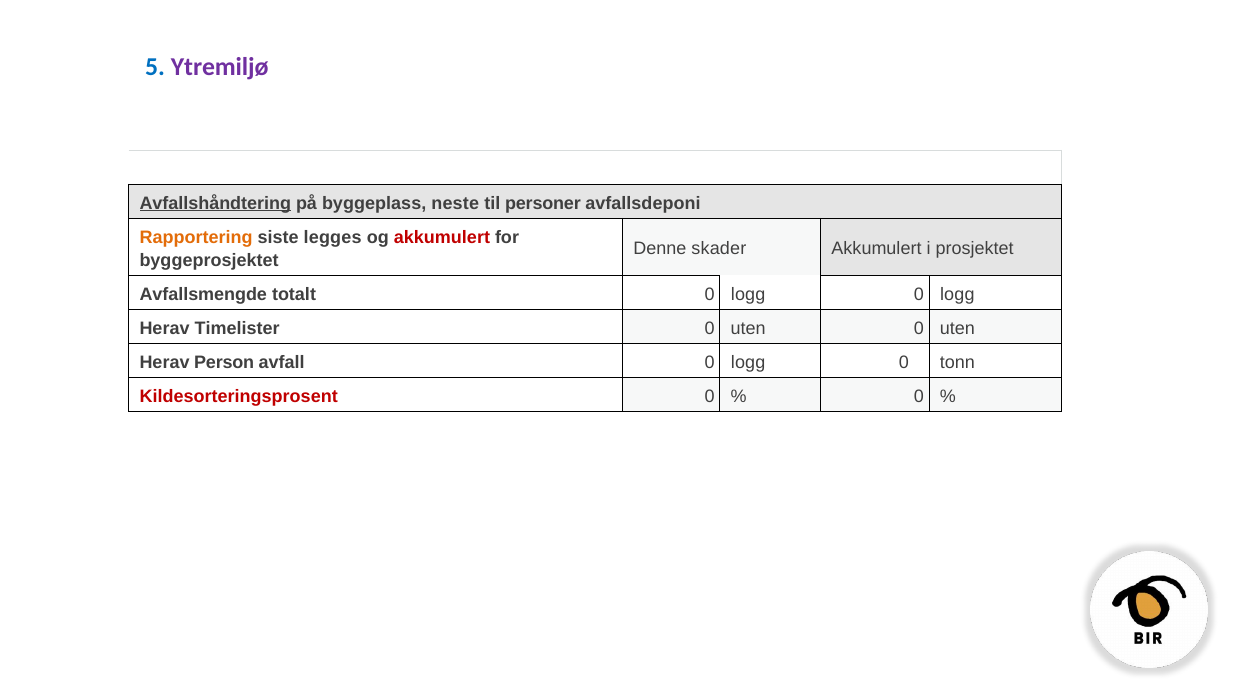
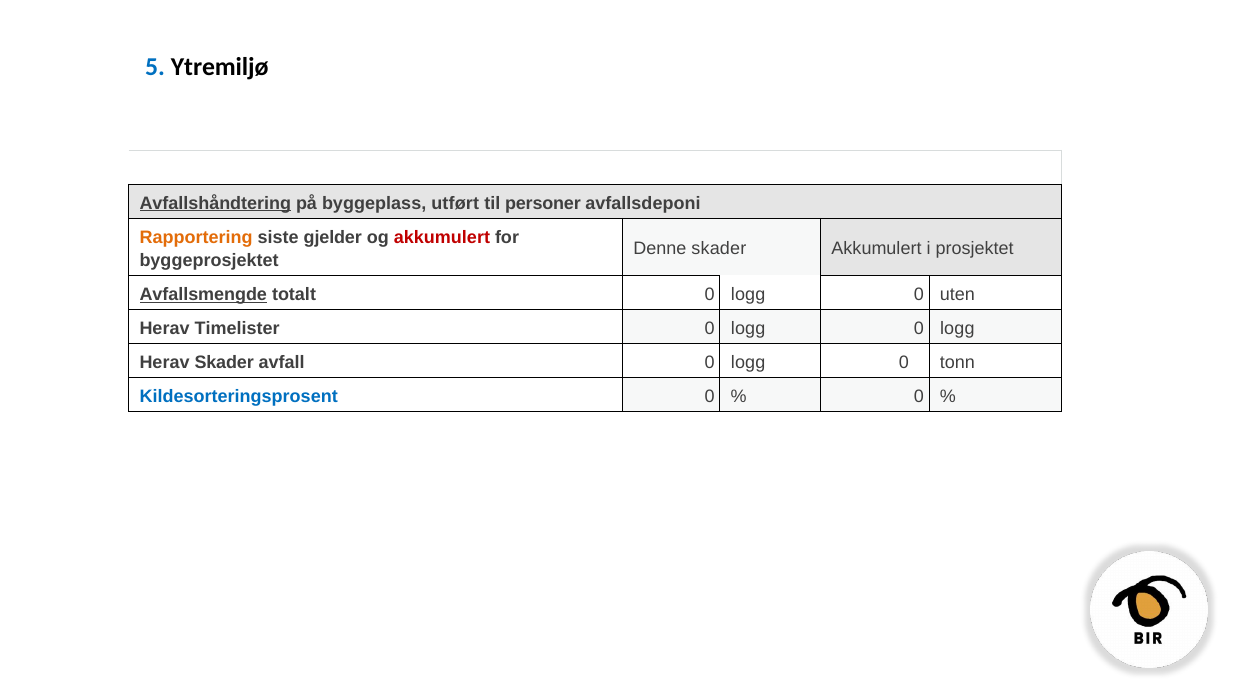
Ytremiljø colour: purple -> black
neste: neste -> utført
legges: legges -> gjelder
Avfallsmengde underline: none -> present
logg at (957, 295): logg -> uten
uten at (748, 329): uten -> logg
uten at (957, 329): uten -> logg
Herav Person: Person -> Skader
Kildesorteringsprosent colour: red -> blue
